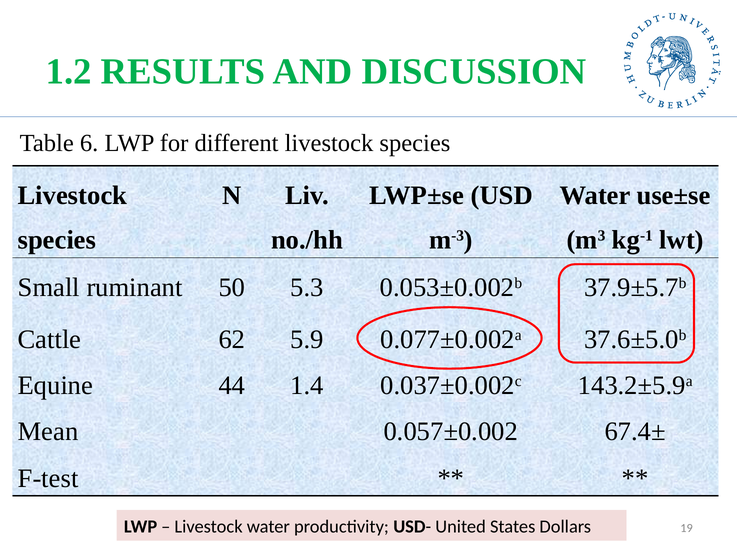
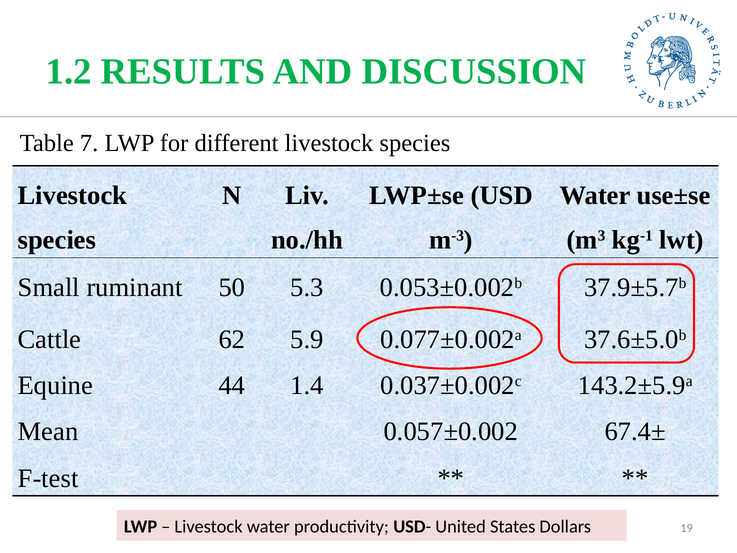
6: 6 -> 7
